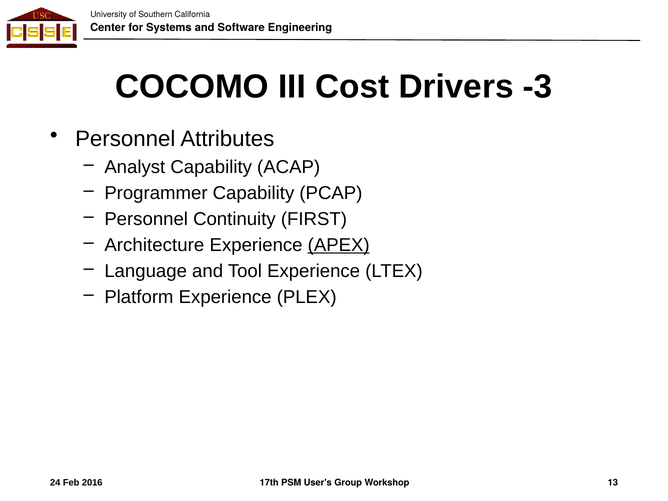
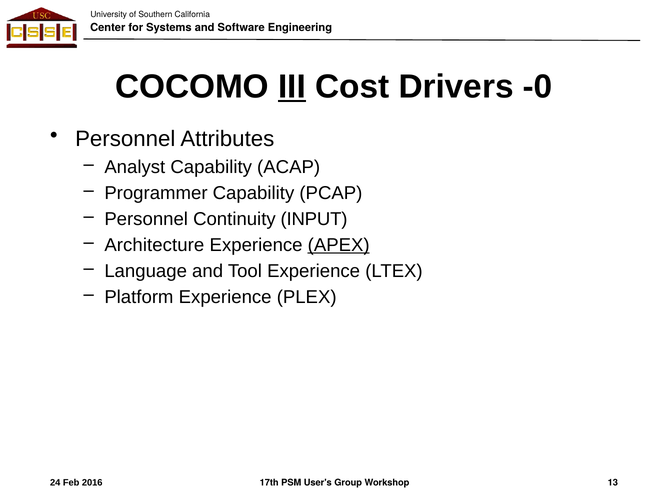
III underline: none -> present
-3: -3 -> -0
FIRST: FIRST -> INPUT
